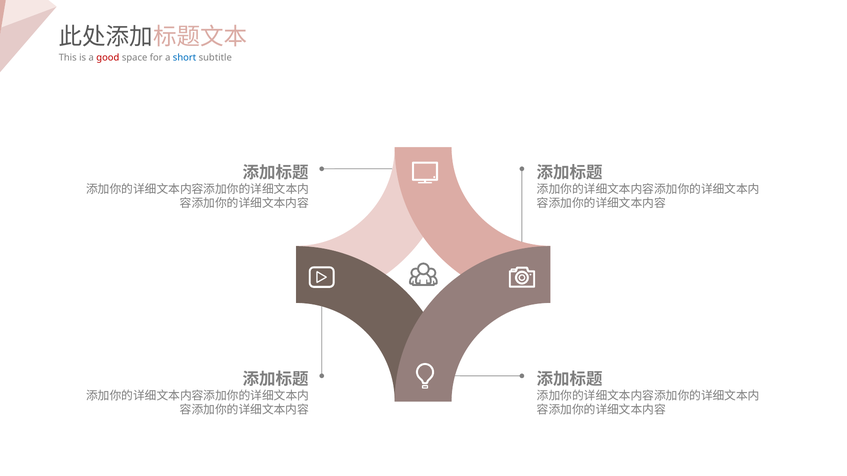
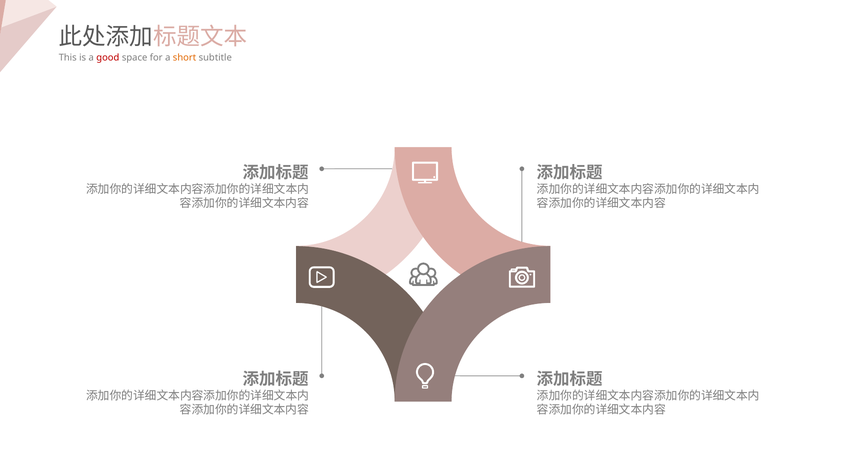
short colour: blue -> orange
